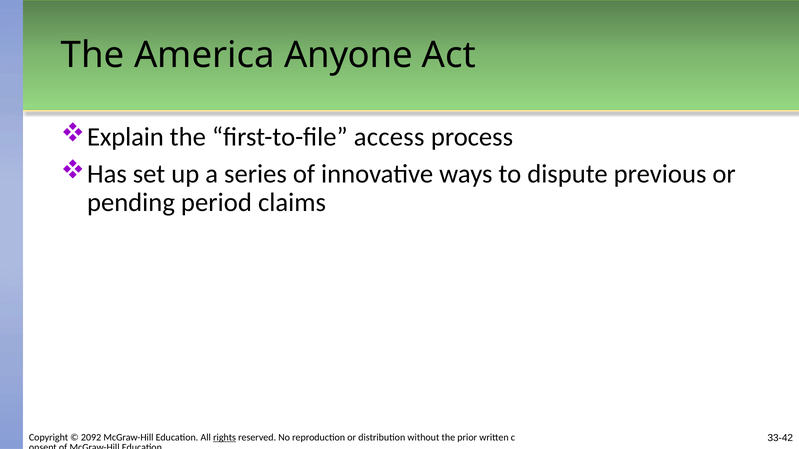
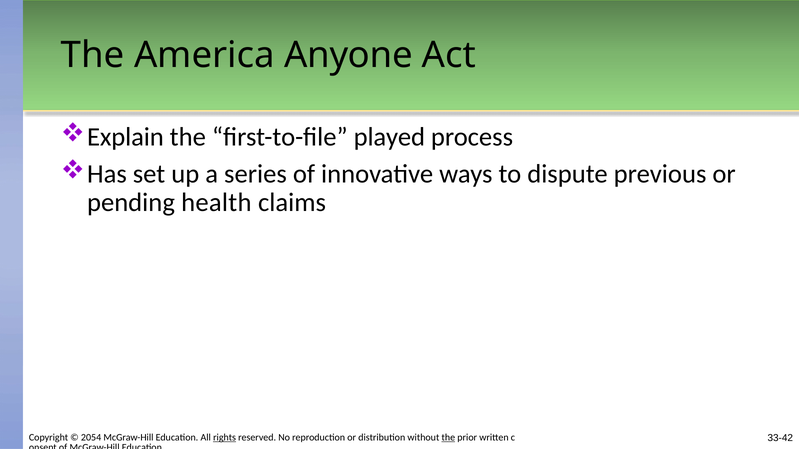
access: access -> played
period: period -> health
2092: 2092 -> 2054
the at (448, 438) underline: none -> present
